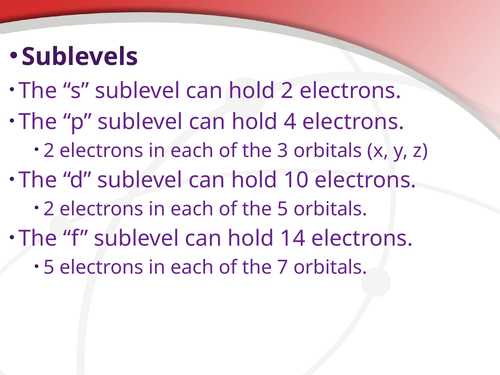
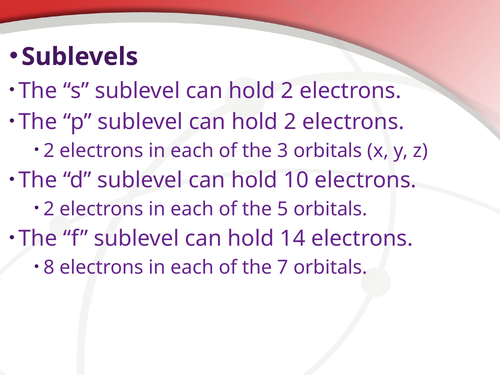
4 at (290, 122): 4 -> 2
5 at (49, 267): 5 -> 8
